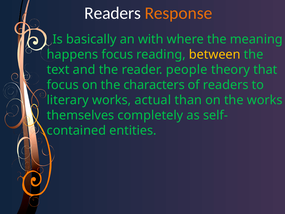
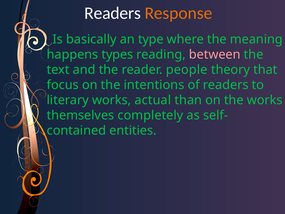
with: with -> type
happens focus: focus -> types
between colour: yellow -> pink
characters: characters -> intentions
